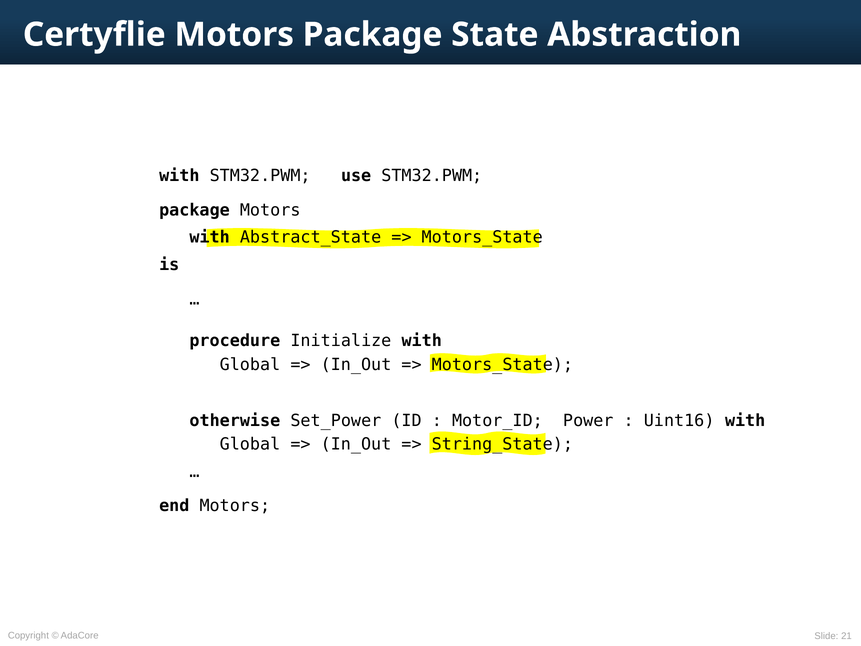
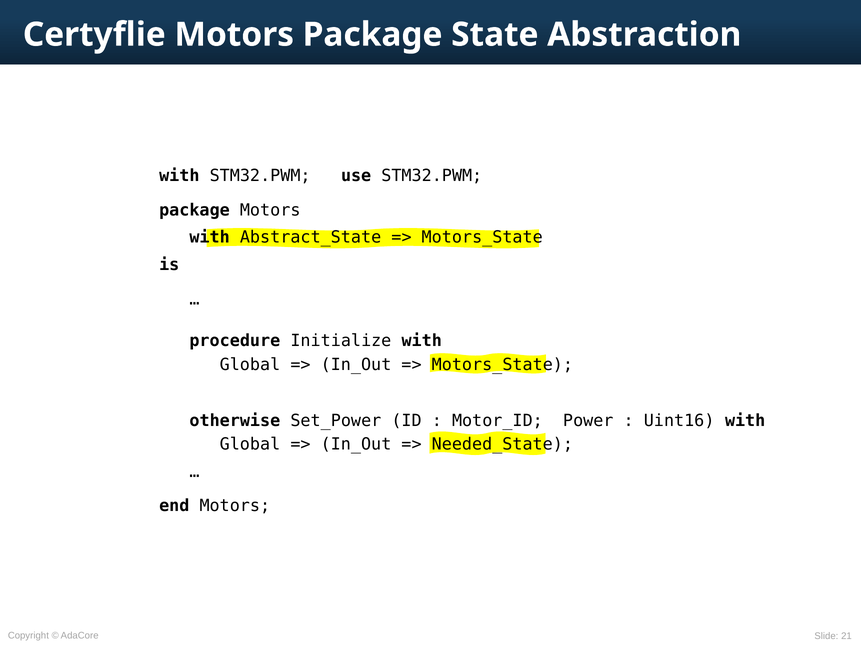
String_State: String_State -> Needed_State
